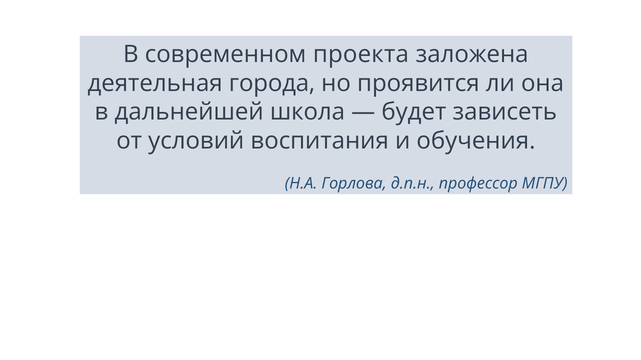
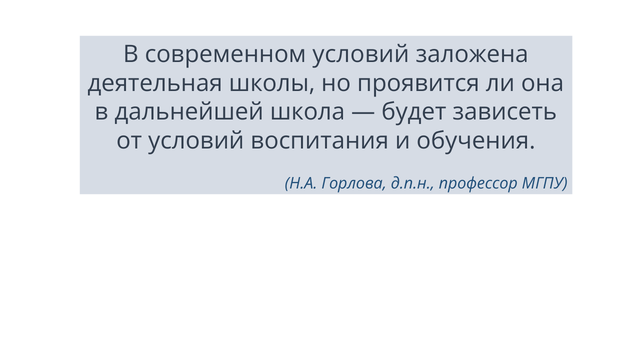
современном проекта: проекта -> условий
города: города -> школы
